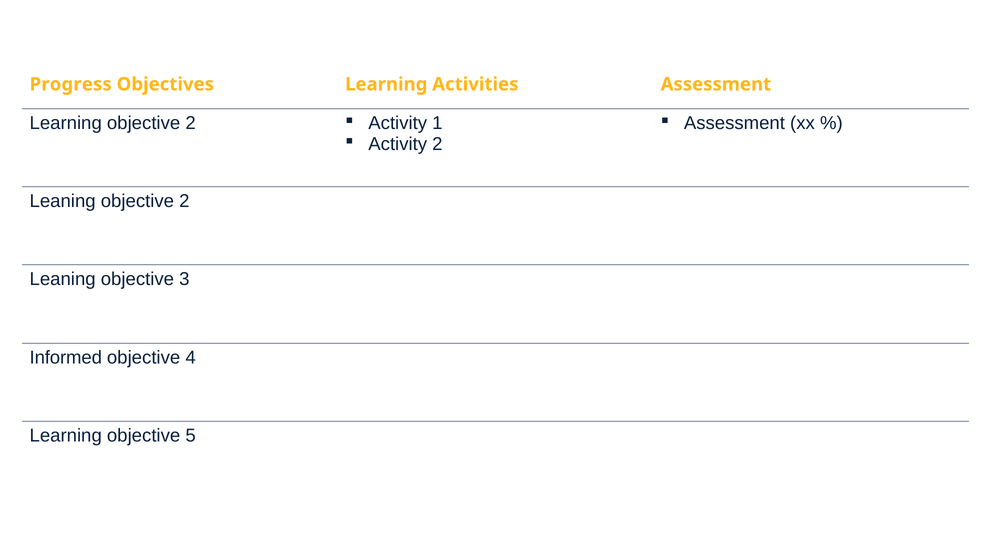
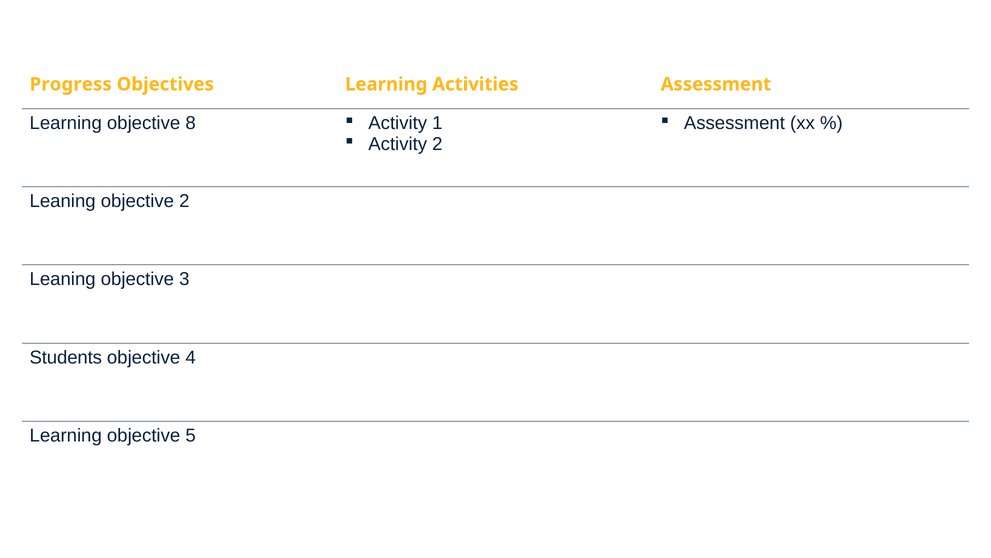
Learning objective 2: 2 -> 8
Informed: Informed -> Students
